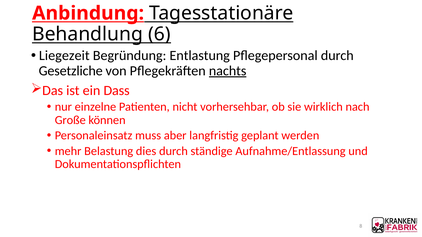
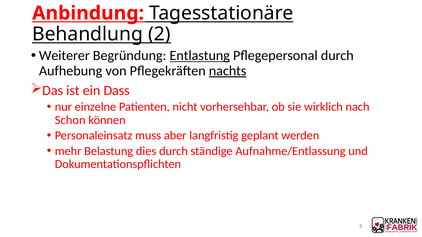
6: 6 -> 2
Liegezeit: Liegezeit -> Weiterer
Entlastung underline: none -> present
Gesetzliche: Gesetzliche -> Aufhebung
Große: Große -> Schon
